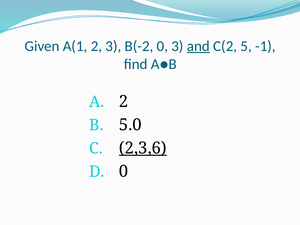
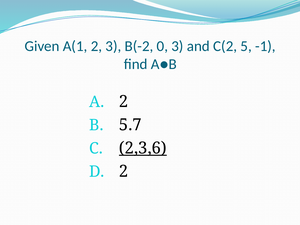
and underline: present -> none
5.0: 5.0 -> 5.7
0 at (124, 171): 0 -> 2
